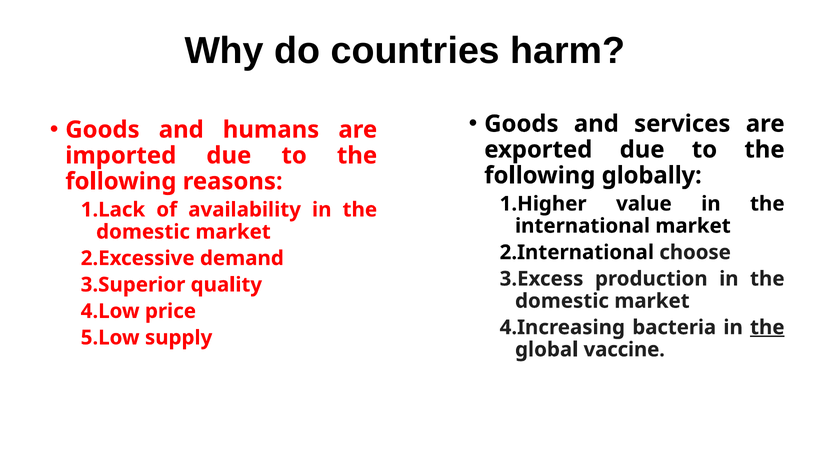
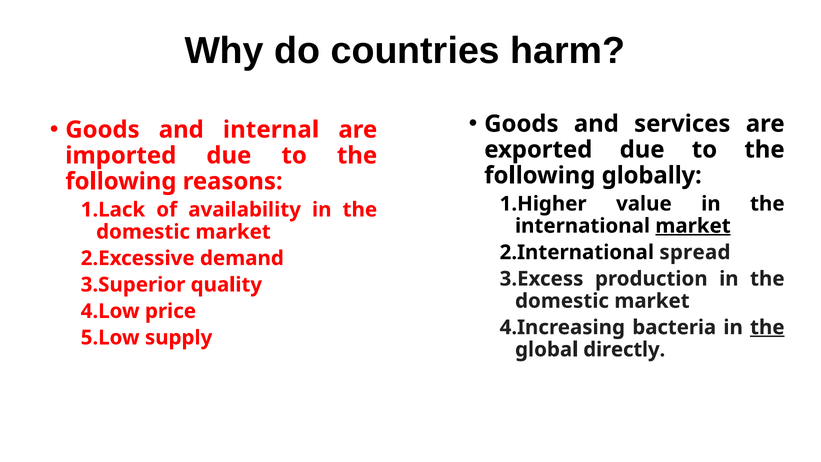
humans: humans -> internal
market at (693, 226) underline: none -> present
choose: choose -> spread
vaccine: vaccine -> directly
